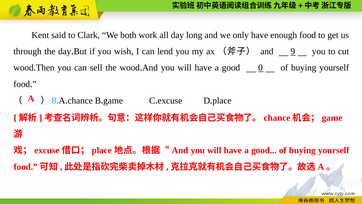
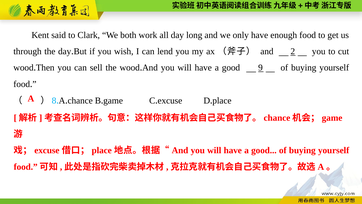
9: 9 -> 2
0: 0 -> 9
